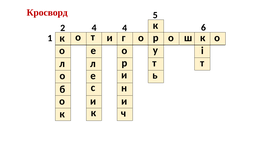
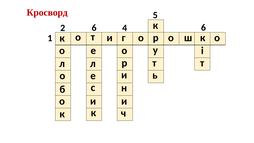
2 4: 4 -> 6
